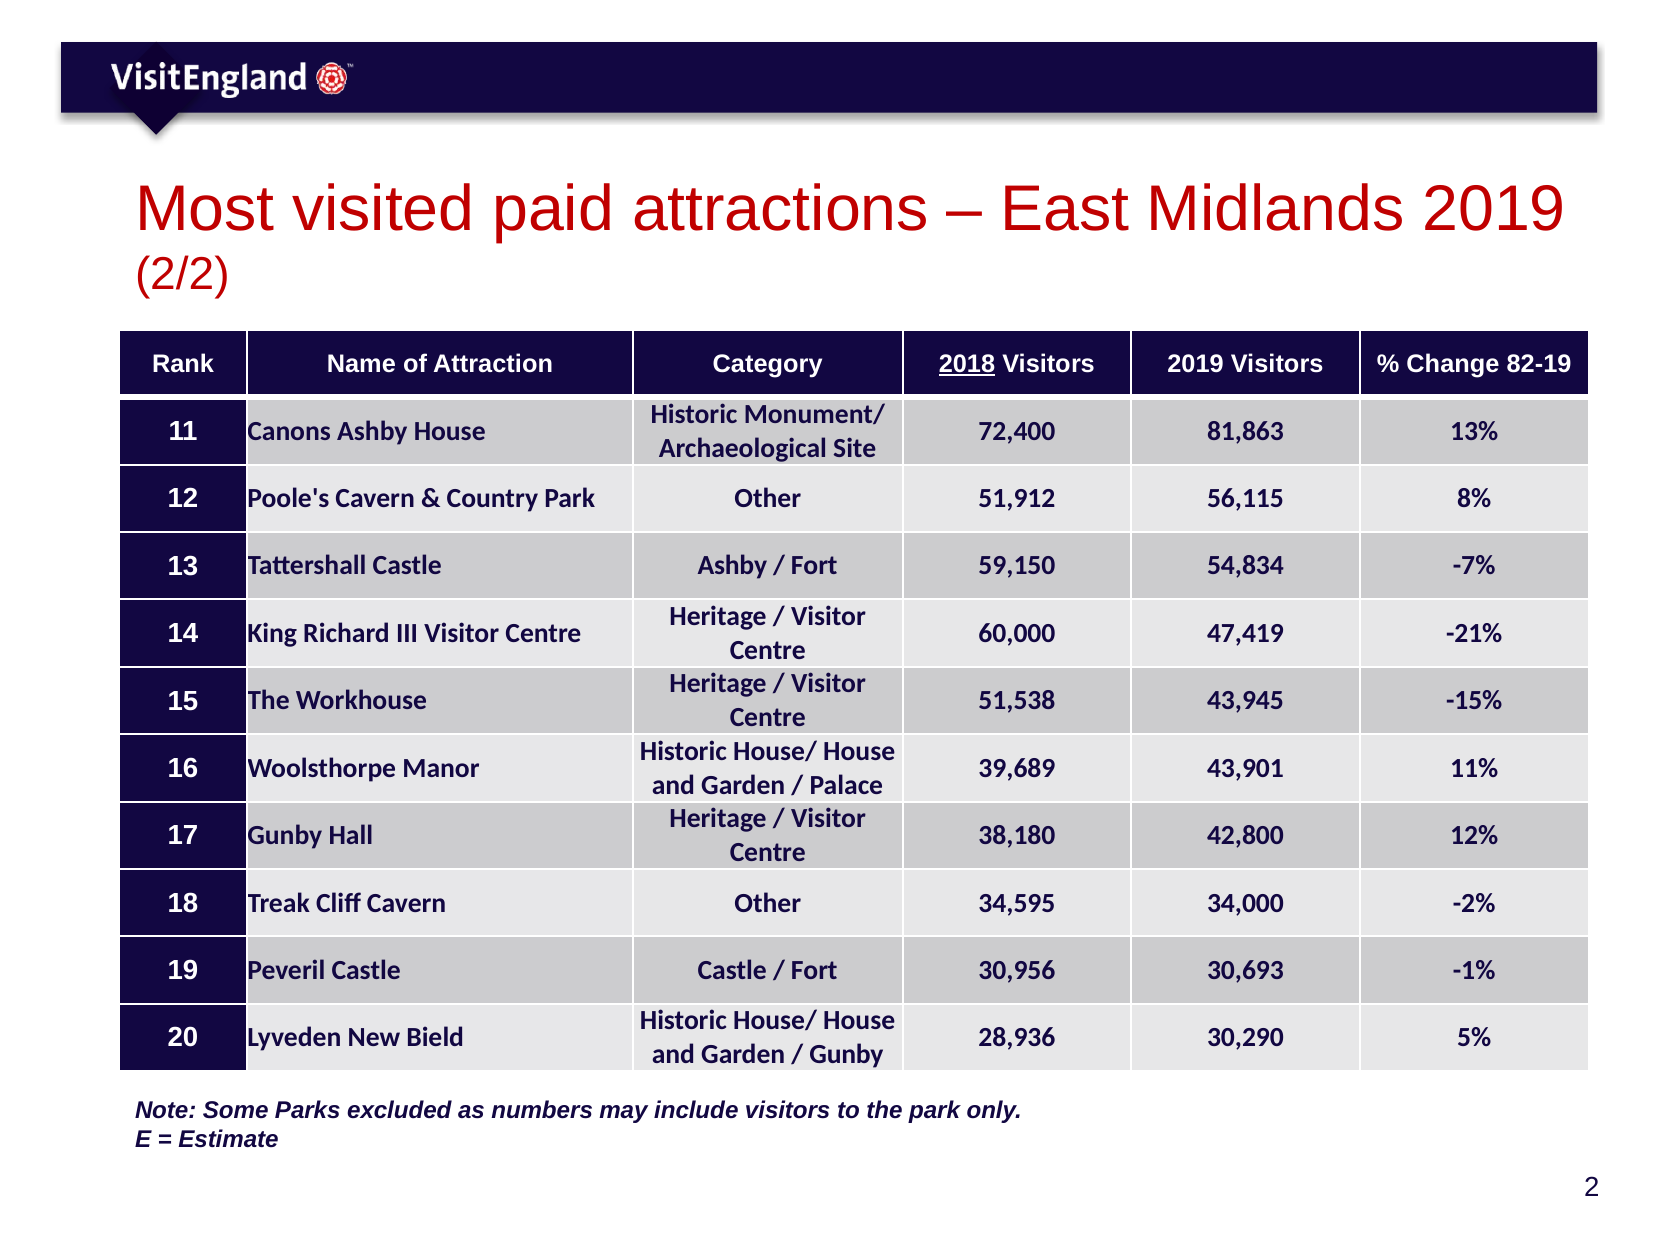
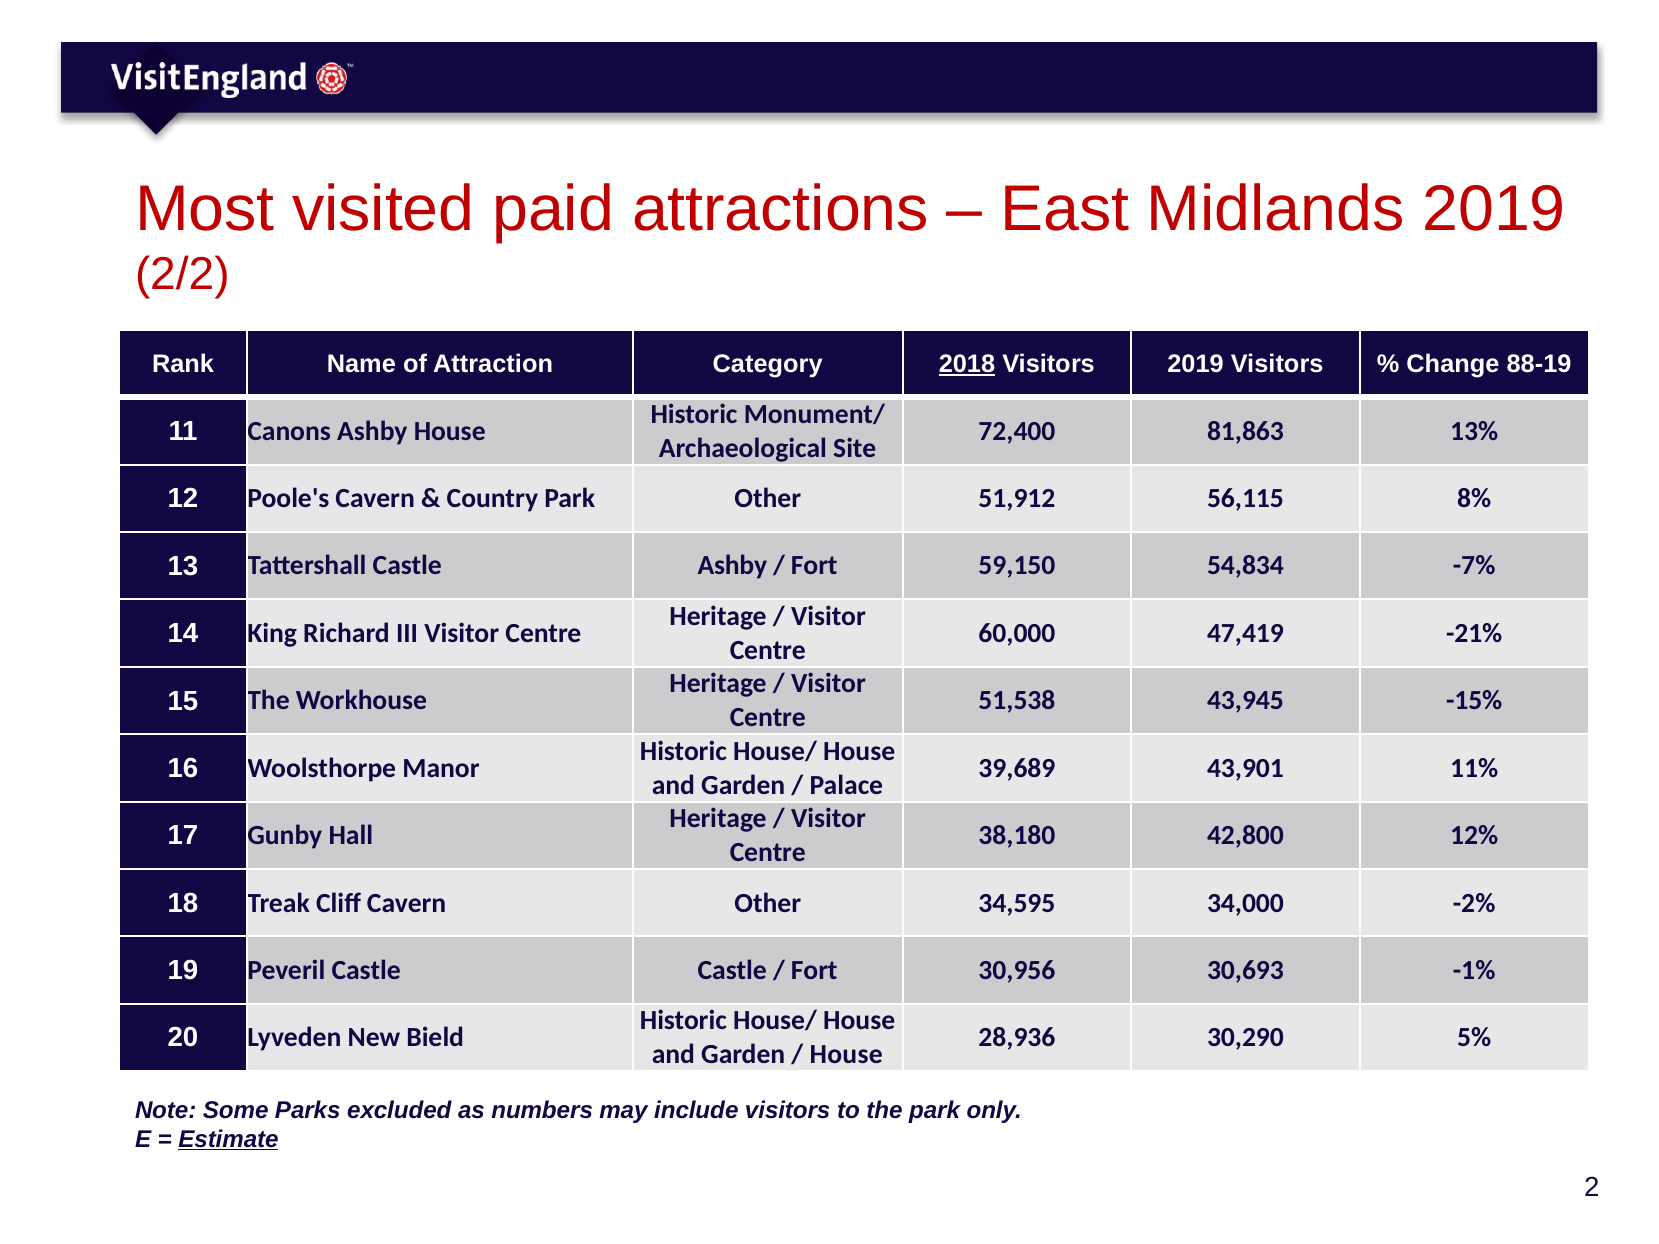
82-19: 82-19 -> 88-19
Gunby at (846, 1055): Gunby -> House
Estimate underline: none -> present
